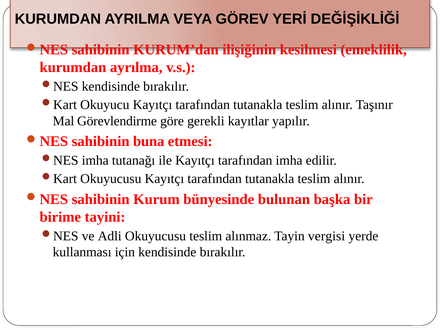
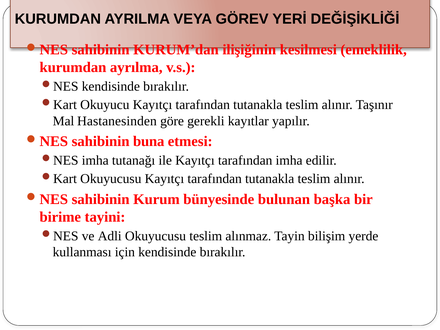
Görevlendirme: Görevlendirme -> Hastanesinden
vergisi: vergisi -> bilişim
